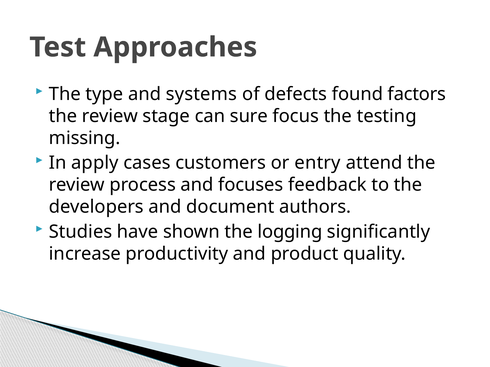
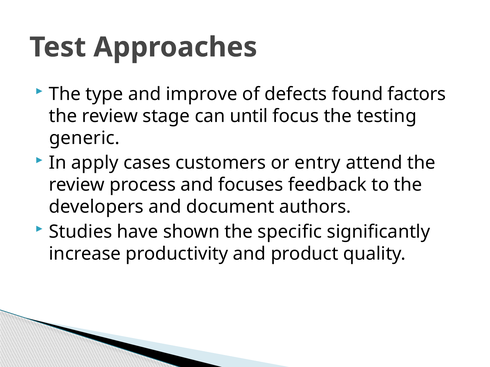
systems: systems -> improve
sure: sure -> until
missing: missing -> generic
logging: logging -> specific
